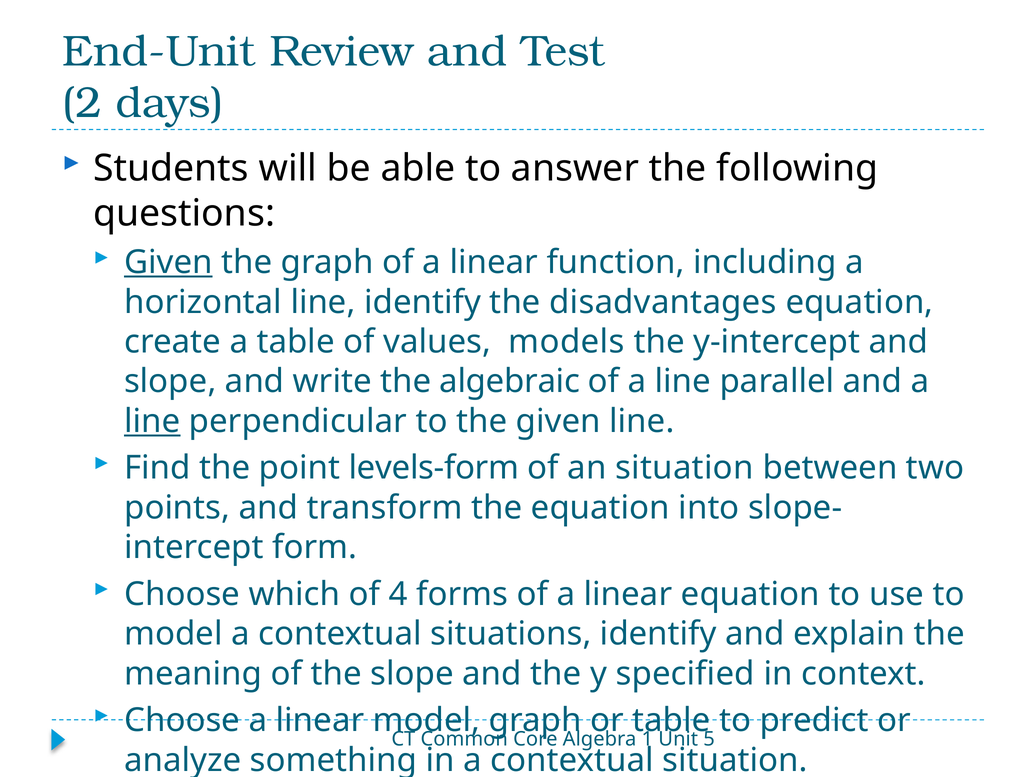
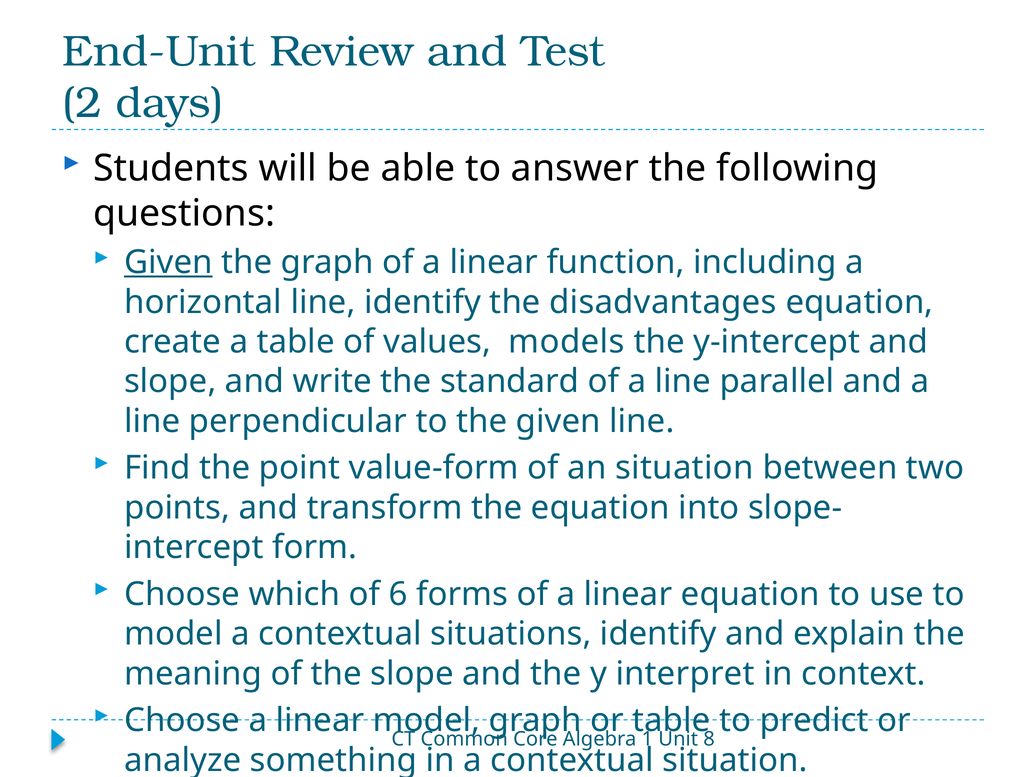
algebraic: algebraic -> standard
line at (152, 421) underline: present -> none
levels-form: levels-form -> value-form
4: 4 -> 6
specified: specified -> interpret
5: 5 -> 8
